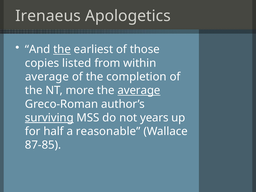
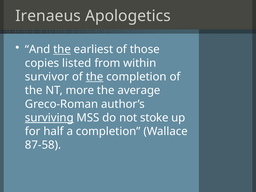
average at (47, 77): average -> survivor
the at (95, 77) underline: none -> present
average at (139, 90) underline: present -> none
years: years -> stoke
a reasonable: reasonable -> completion
87-85: 87-85 -> 87-58
